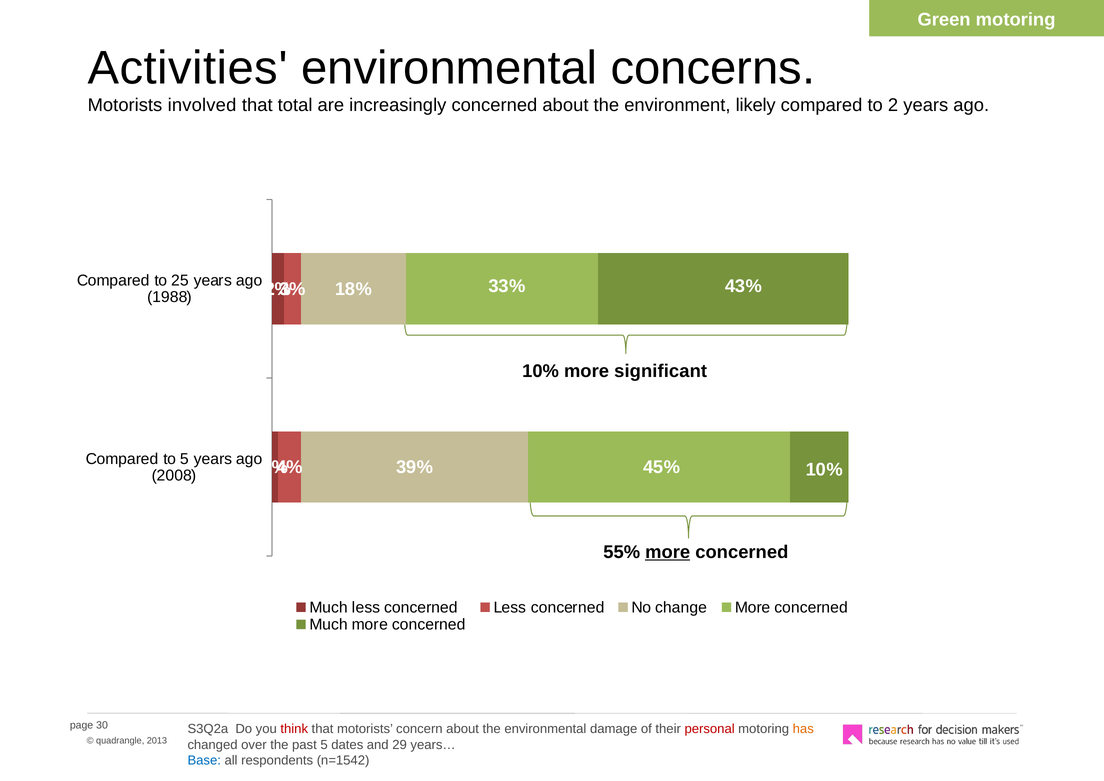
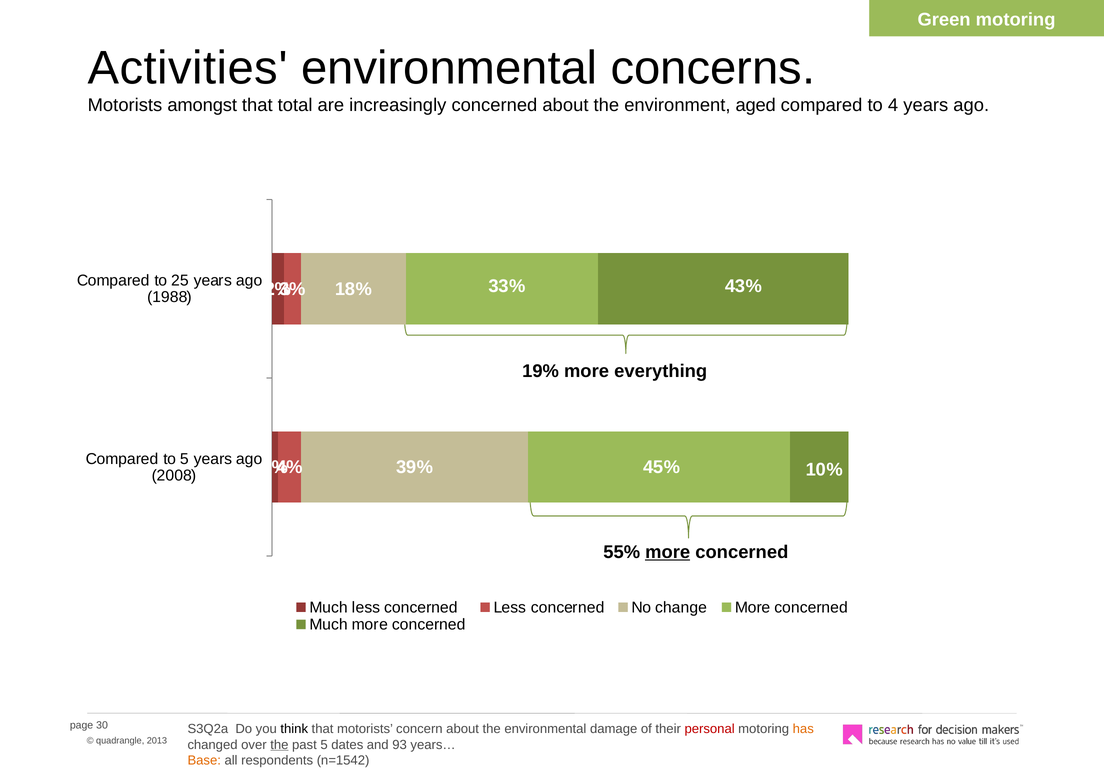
involved: involved -> amongst
likely: likely -> aged
2: 2 -> 4
10% at (541, 371): 10% -> 19%
significant: significant -> everything
think colour: red -> black
the at (279, 745) underline: none -> present
29: 29 -> 93
Base colour: blue -> orange
